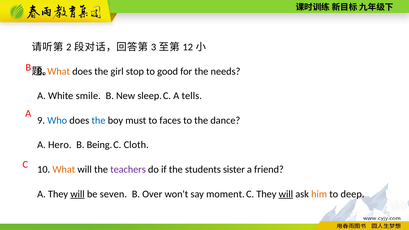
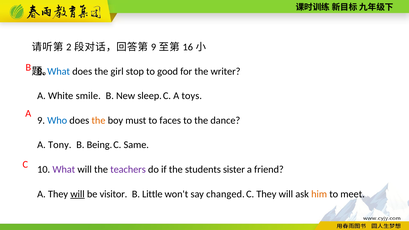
3 at (154, 47): 3 -> 9
12: 12 -> 16
What at (59, 71) colour: orange -> blue
needs: needs -> writer
tells: tells -> toys
the at (99, 120) colour: blue -> orange
Hero: Hero -> Tony
Cloth: Cloth -> Same
What at (64, 169) colour: orange -> purple
seven: seven -> visitor
Over: Over -> Little
moment: moment -> changed
will at (286, 194) underline: present -> none
deep: deep -> meet
